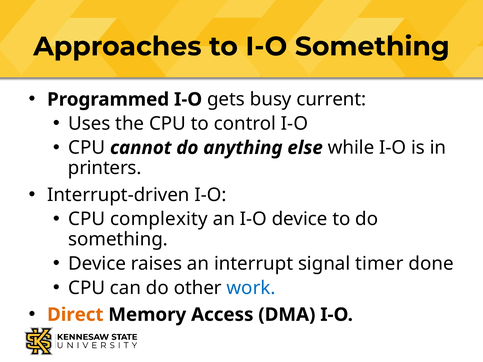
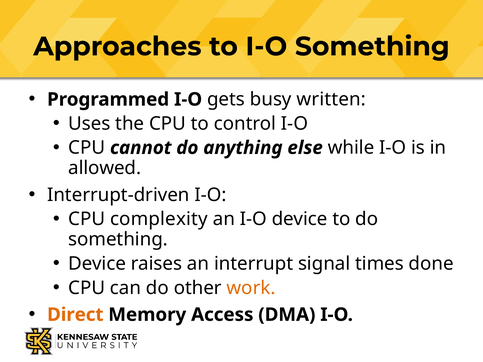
current: current -> written
printers: printers -> allowed
timer: timer -> times
work colour: blue -> orange
